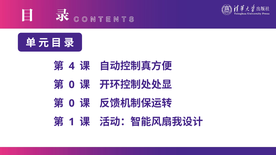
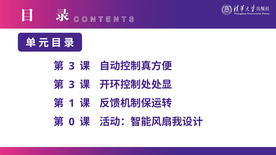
4 at (72, 66): 4 -> 3
0 at (72, 85): 0 -> 3
0 at (72, 103): 0 -> 1
1: 1 -> 0
